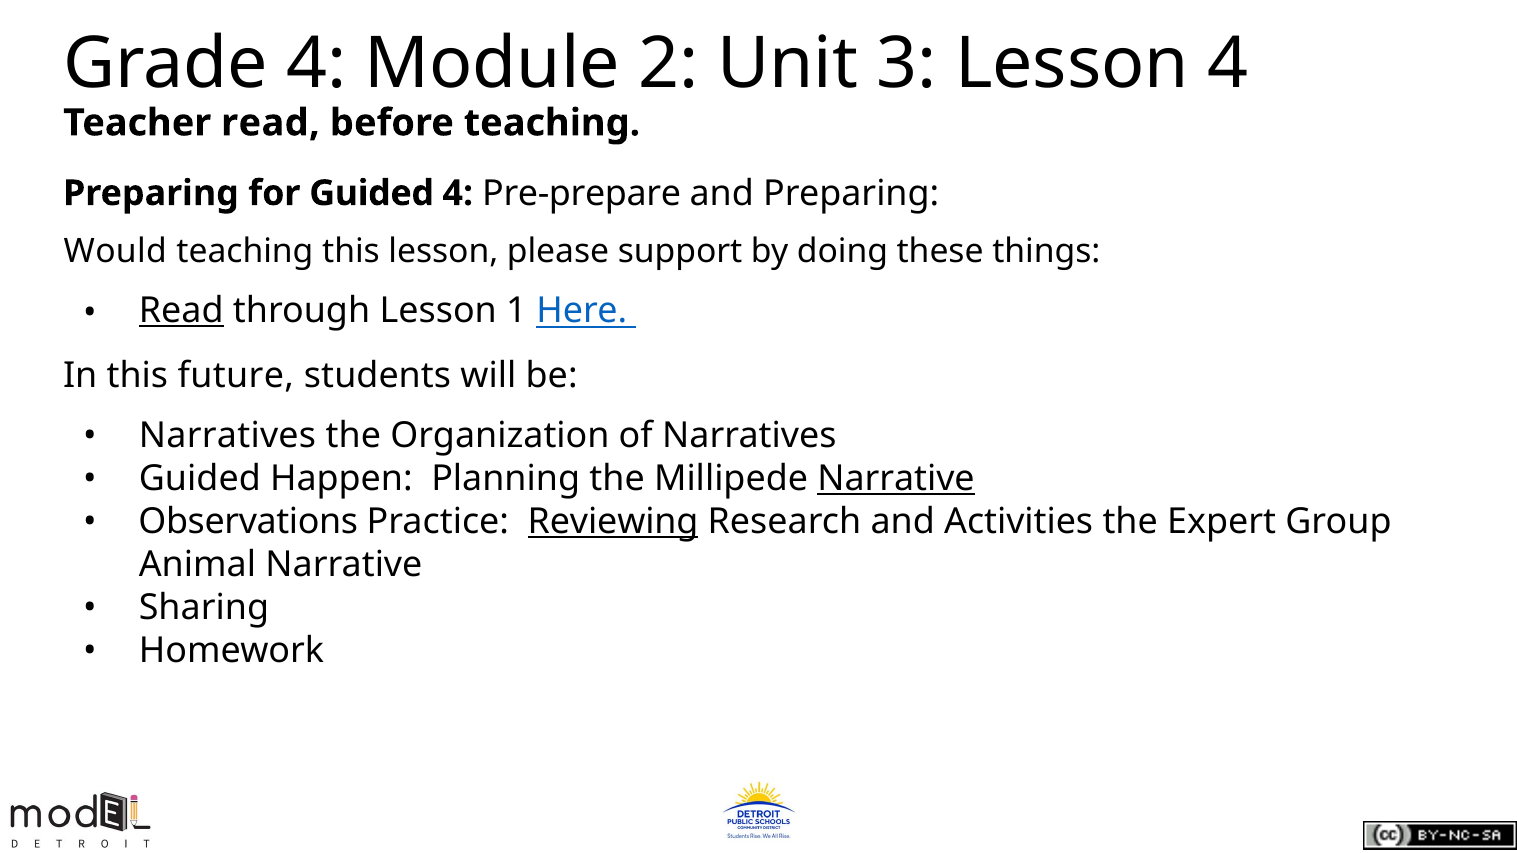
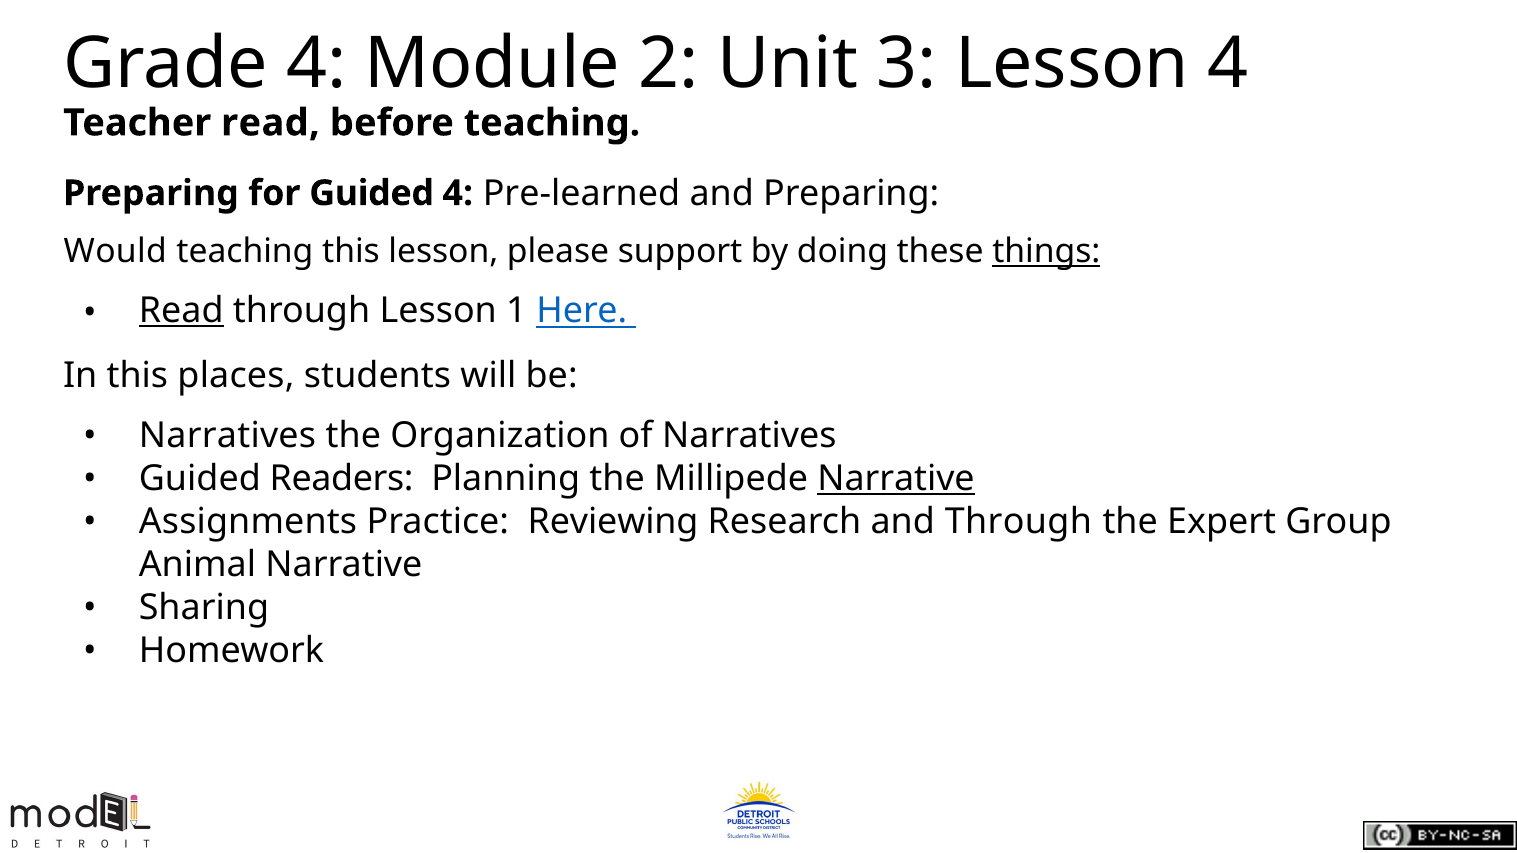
Pre-prepare: Pre-prepare -> Pre-learned
things underline: none -> present
future: future -> places
Happen: Happen -> Readers
Observations: Observations -> Assignments
Reviewing underline: present -> none
and Activities: Activities -> Through
